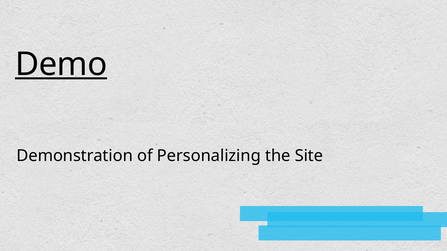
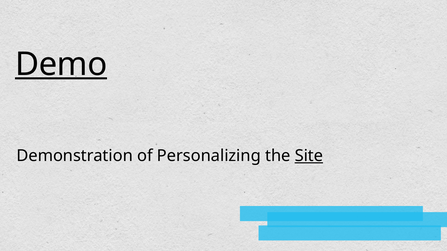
Site underline: none -> present
